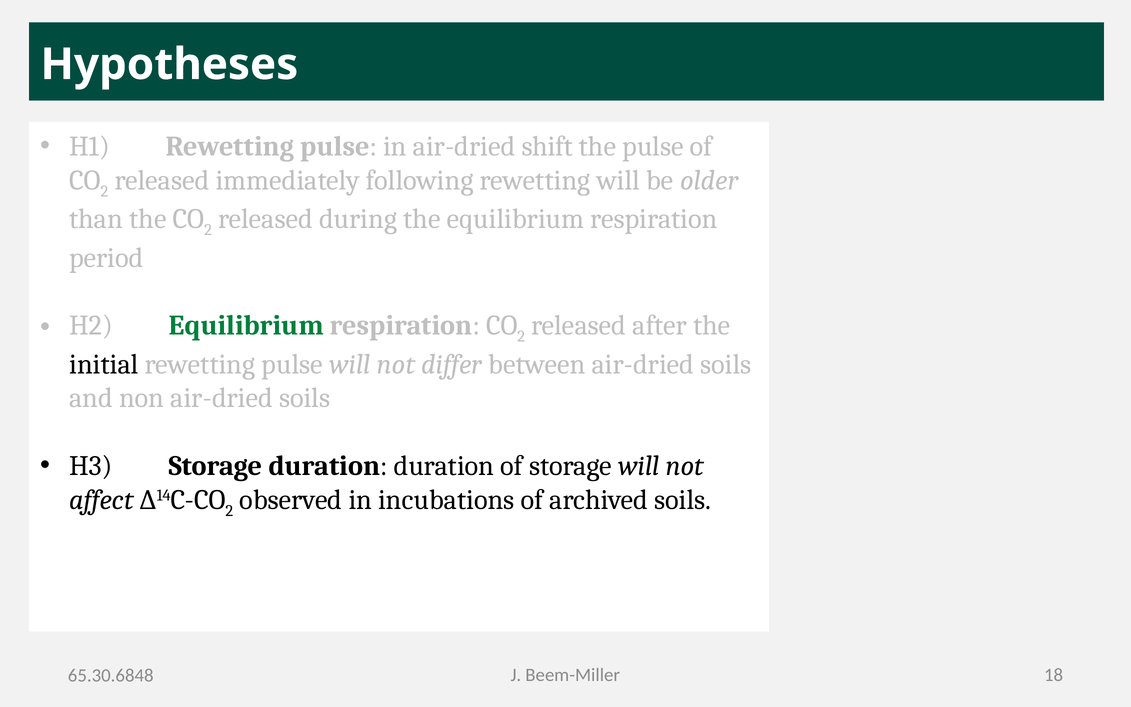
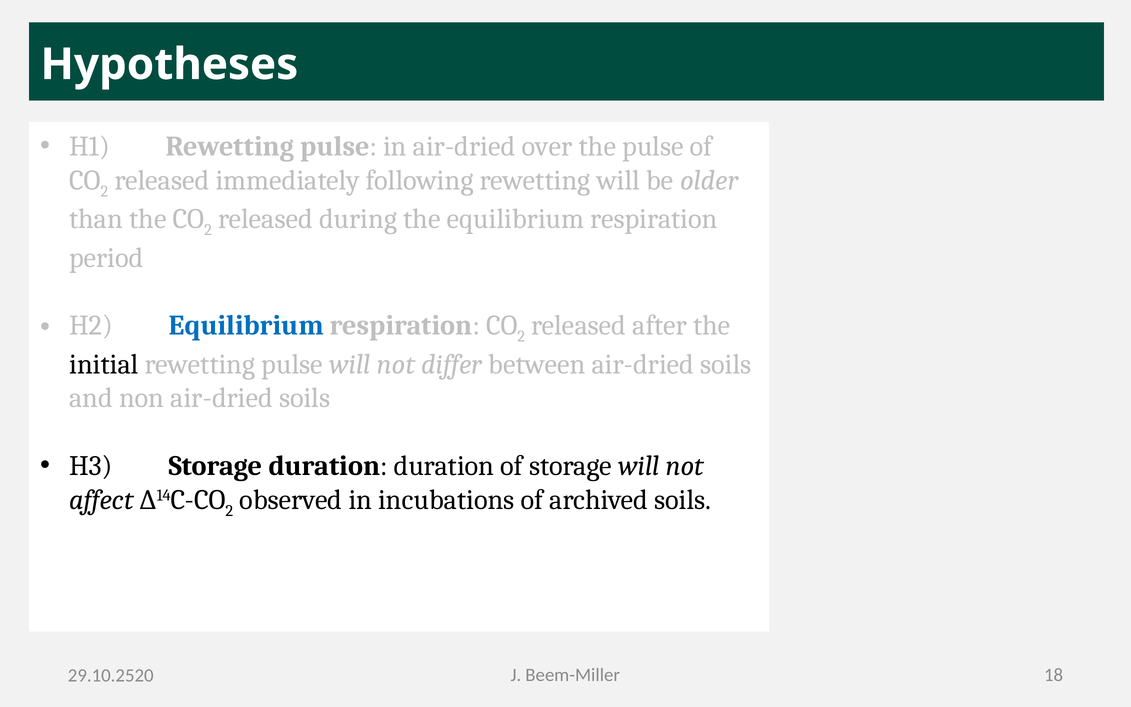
shift: shift -> over
Equilibrium at (246, 326) colour: green -> blue
65.30.6848: 65.30.6848 -> 29.10.2520
